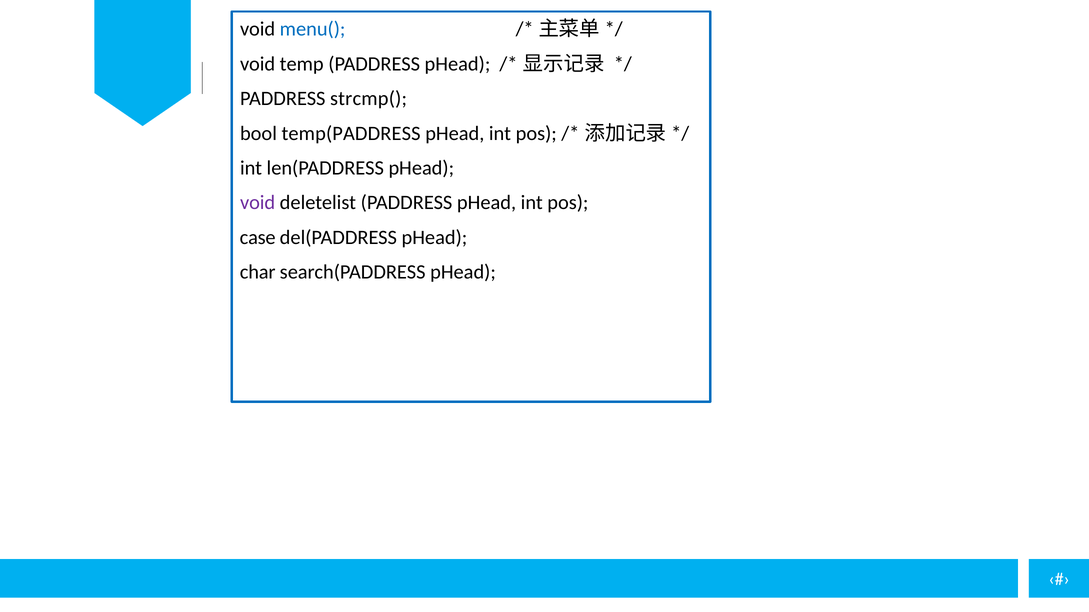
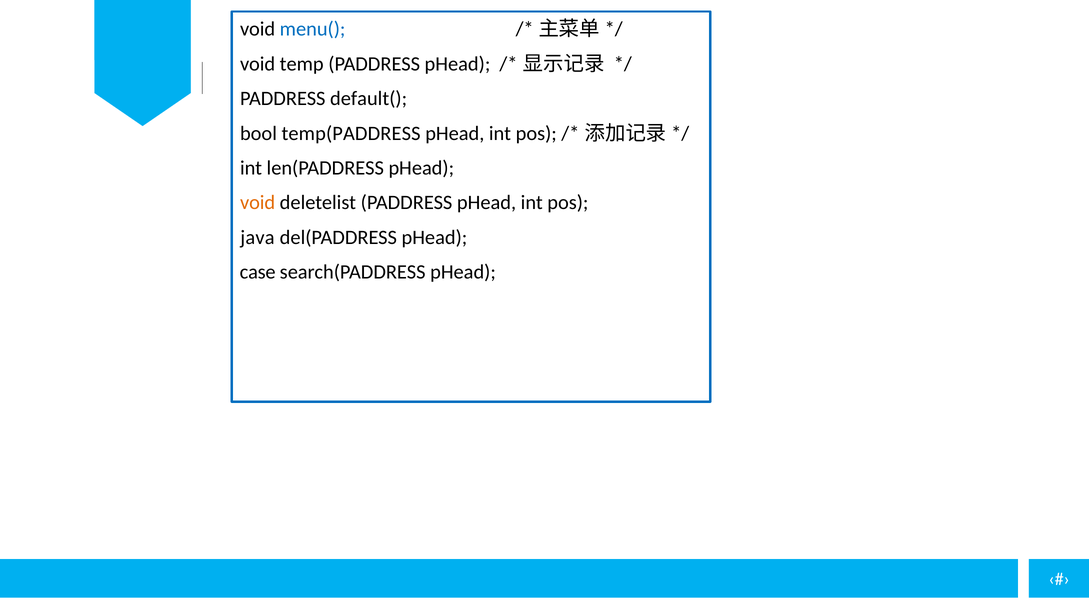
strcmp(: strcmp( -> default(
void at (258, 203) colour: purple -> orange
case: case -> java
char: char -> case
